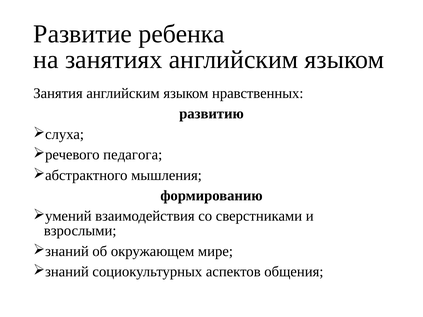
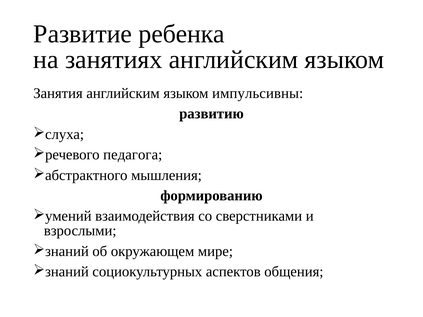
нравственных: нравственных -> импульсивны
